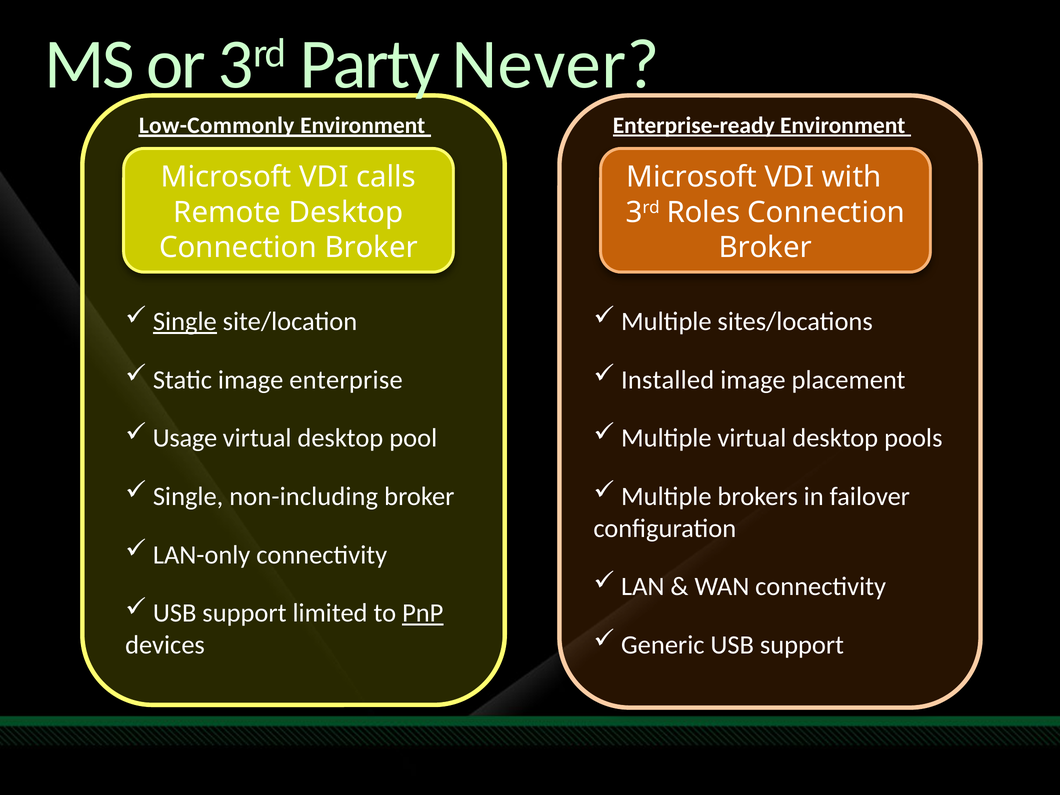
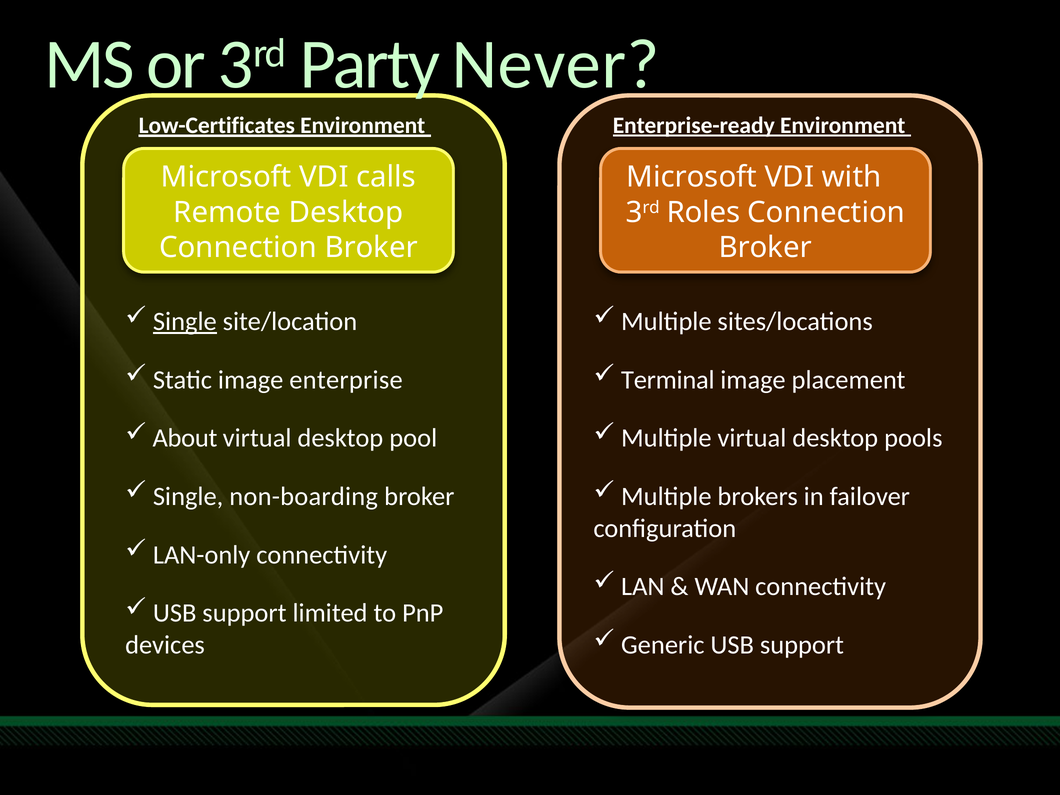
Low-Commonly: Low-Commonly -> Low-Certificates
Installed: Installed -> Terminal
Usage: Usage -> About
non-including: non-including -> non-boarding
PnP underline: present -> none
